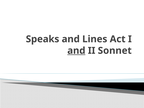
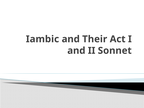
Speaks: Speaks -> Iambic
Lines: Lines -> Their
and at (76, 51) underline: present -> none
